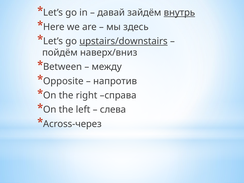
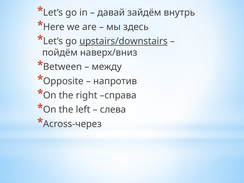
внутрь underline: present -> none
